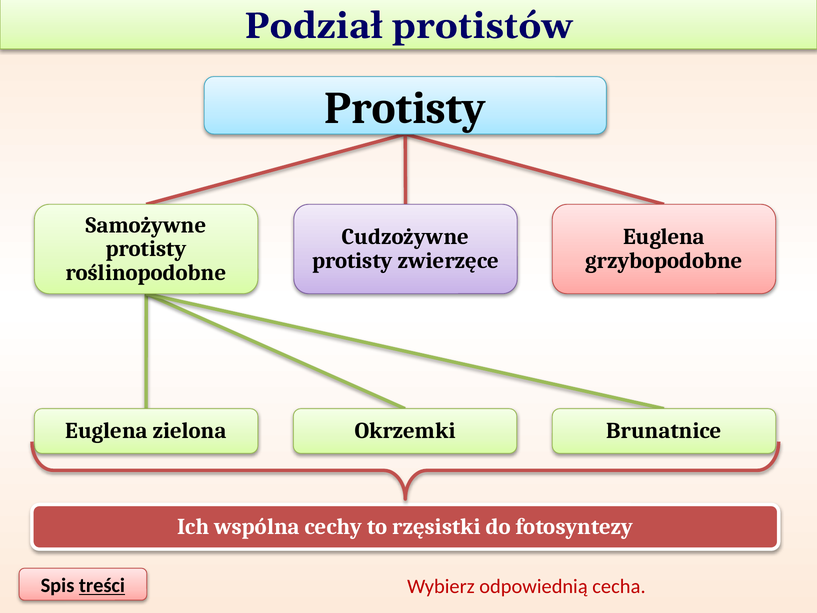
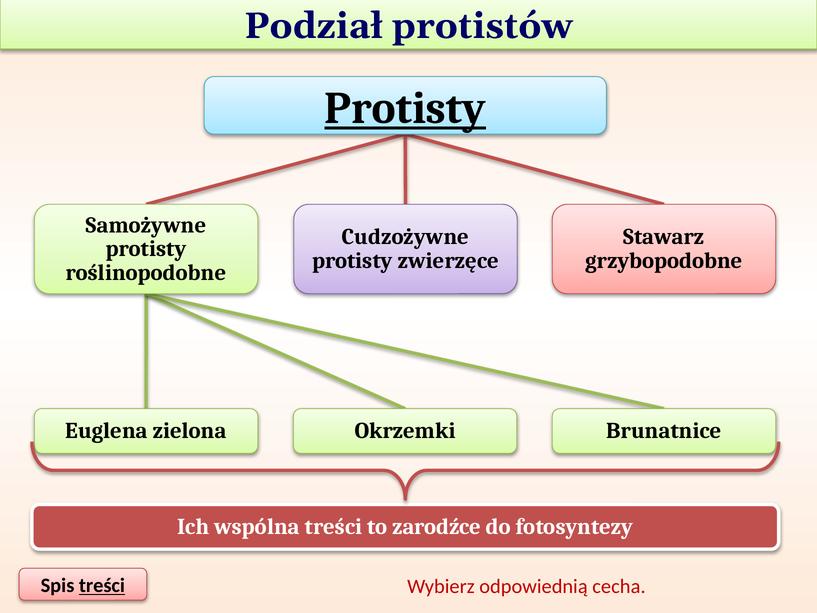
Protisty at (405, 108) underline: none -> present
Euglena at (664, 237): Euglena -> Stawarz
wspólna cechy: cechy -> treści
rzęsistki: rzęsistki -> zarodźce
